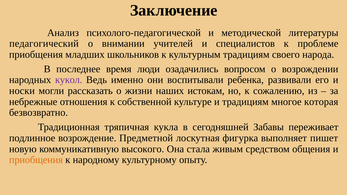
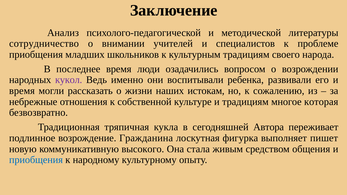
педагогический: педагогический -> сотрудничество
носки at (22, 91): носки -> время
Забавы: Забавы -> Автора
Предметной: Предметной -> Гражданина
приобщения at (36, 160) colour: orange -> blue
